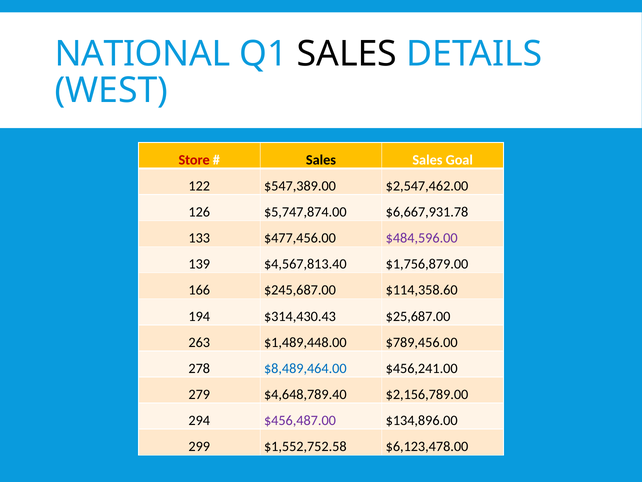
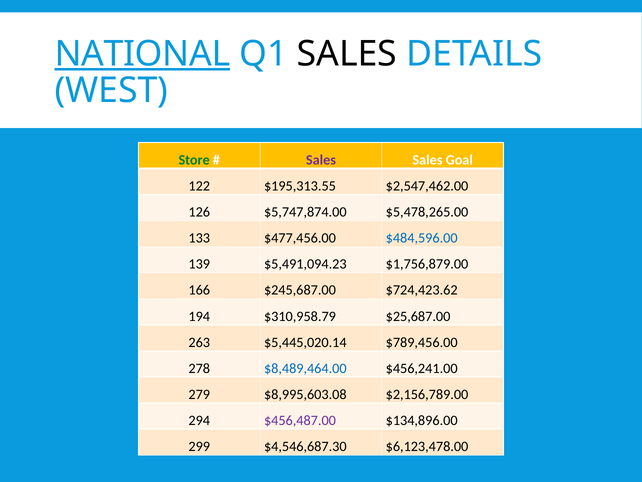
NATIONAL underline: none -> present
Store colour: red -> green
Sales at (321, 160) colour: black -> purple
$547,389.00: $547,389.00 -> $195,313.55
$6,667,931.78: $6,667,931.78 -> $5,478,265.00
$484,596.00 colour: purple -> blue
$4,567,813.40: $4,567,813.40 -> $5,491,094.23
$114,358.60: $114,358.60 -> $724,423.62
$314,430.43: $314,430.43 -> $310,958.79
$1,489,448.00: $1,489,448.00 -> $5,445,020.14
$4,648,789.40: $4,648,789.40 -> $8,995,603.08
$1,552,752.58: $1,552,752.58 -> $4,546,687.30
